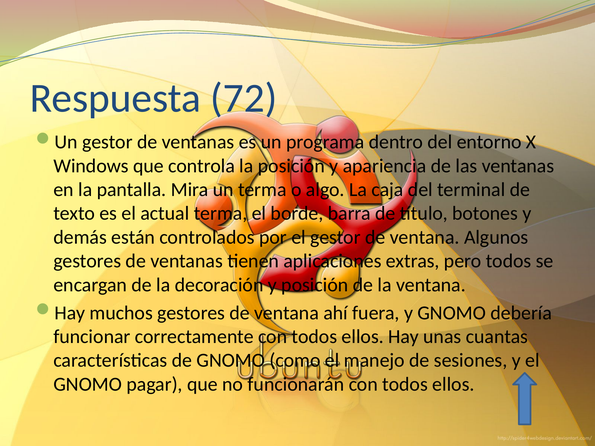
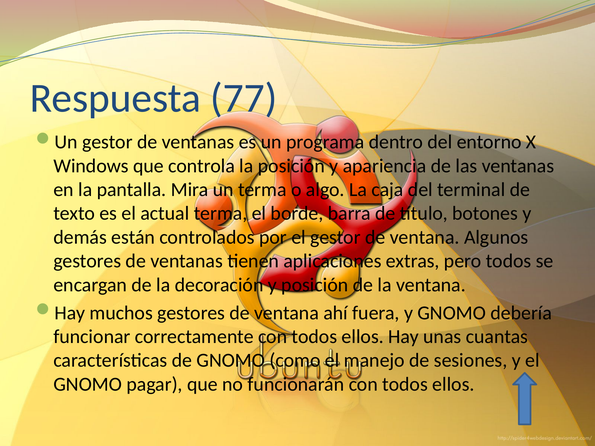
72: 72 -> 77
